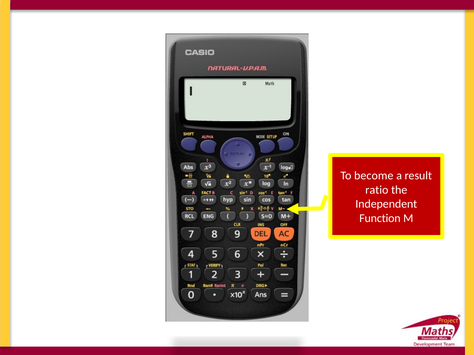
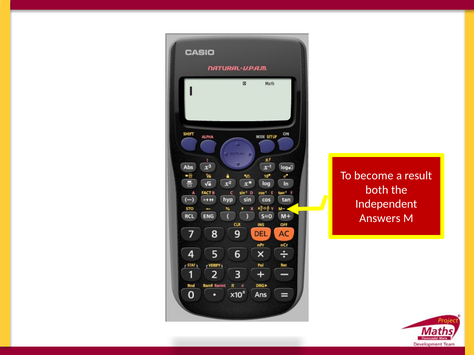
ratio: ratio -> both
Function: Function -> Answers
